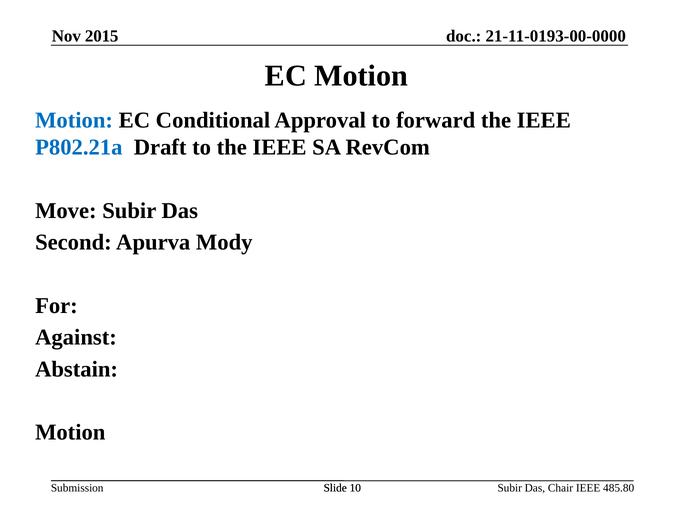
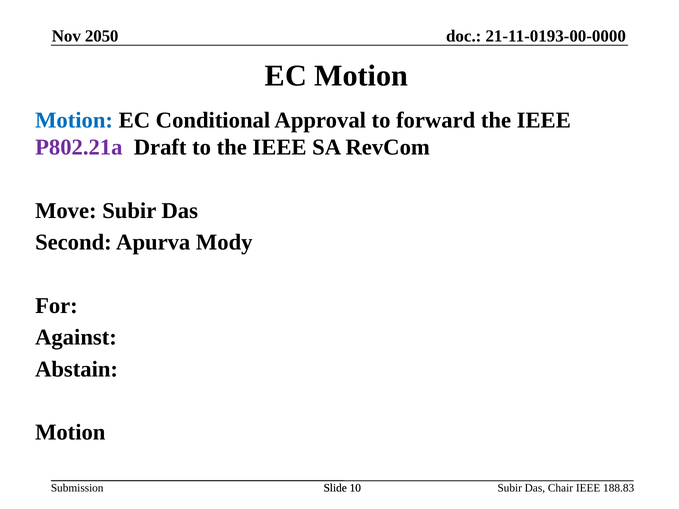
2015: 2015 -> 2050
P802.21a colour: blue -> purple
485.80: 485.80 -> 188.83
